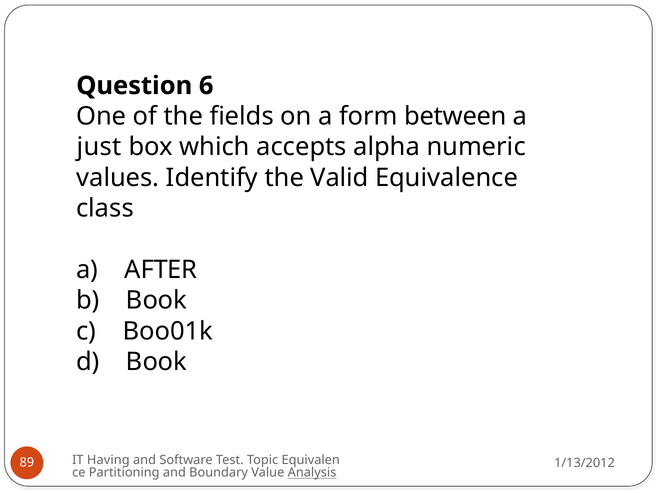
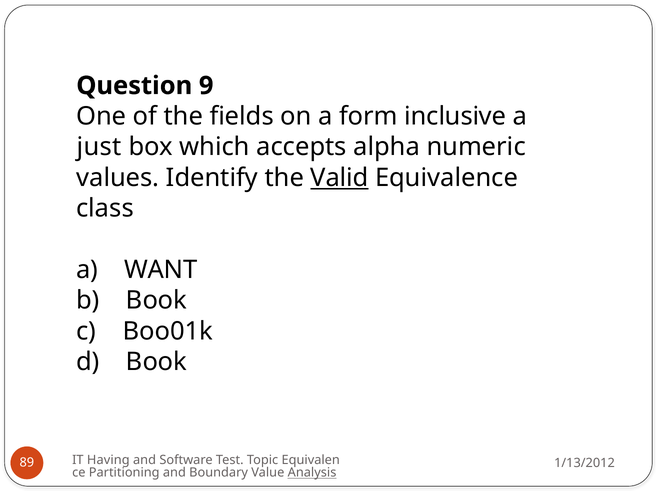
6: 6 -> 9
between: between -> inclusive
Valid underline: none -> present
AFTER: AFTER -> WANT
